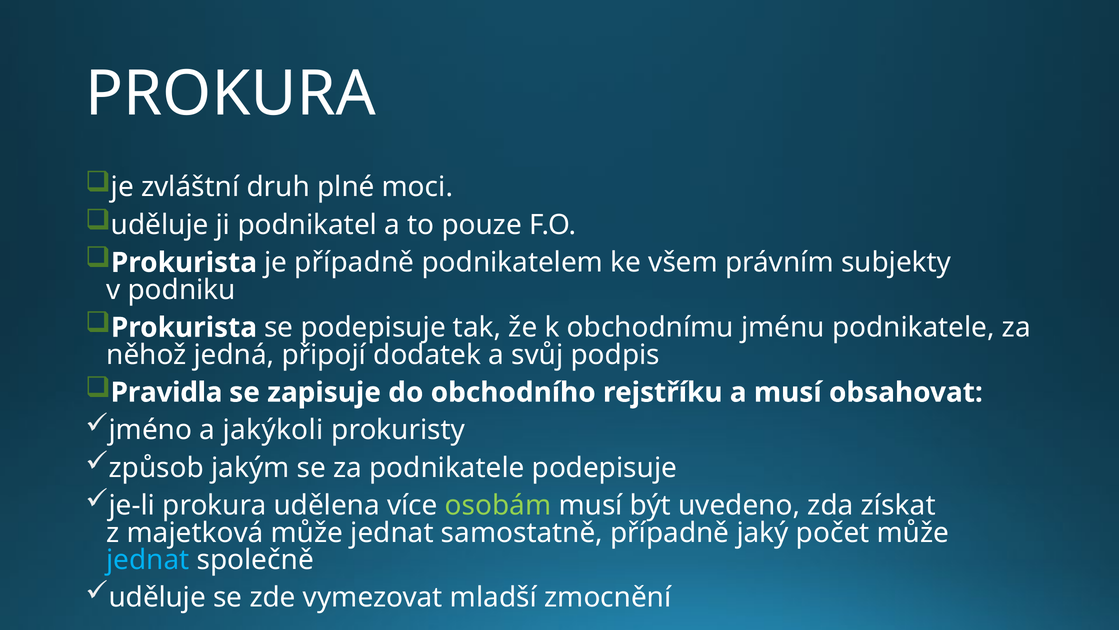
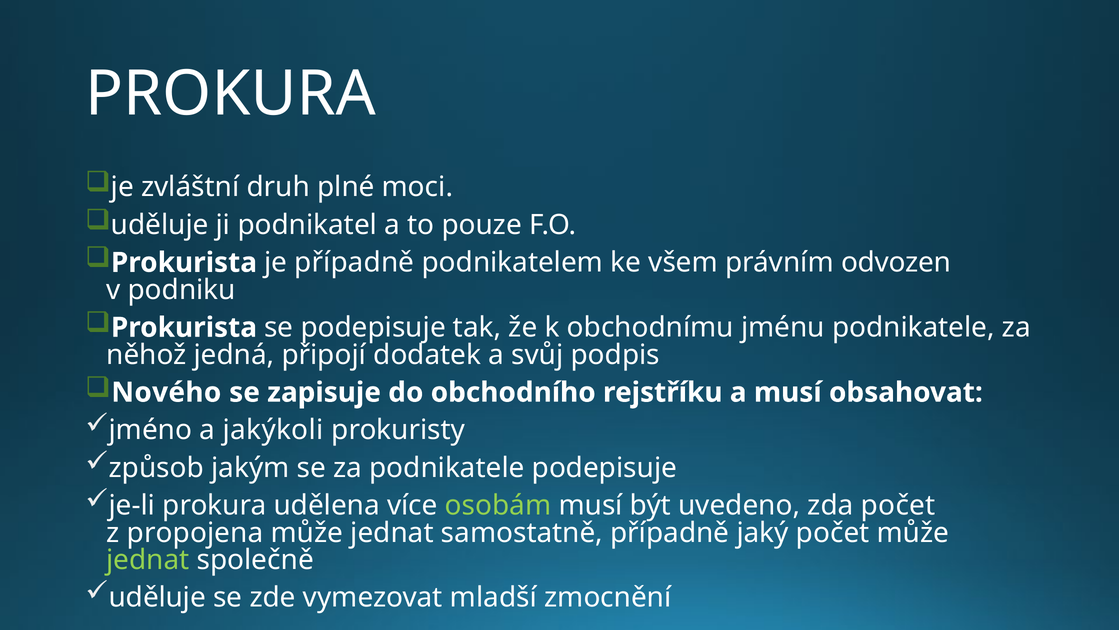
subjekty: subjekty -> odvozen
Pravidla: Pravidla -> Nového
zda získat: získat -> počet
majetková: majetková -> propojena
jednat at (148, 560) colour: light blue -> light green
